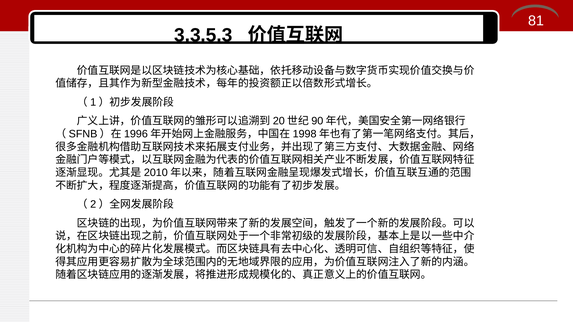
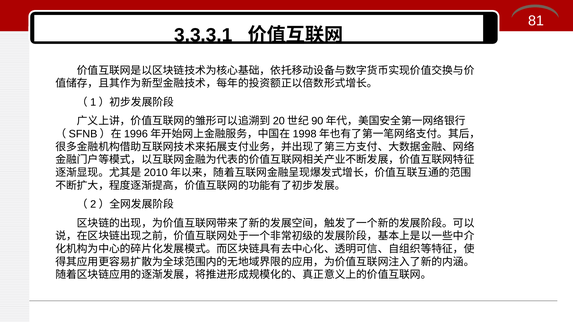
3.3.5.3: 3.3.5.3 -> 3.3.3.1
